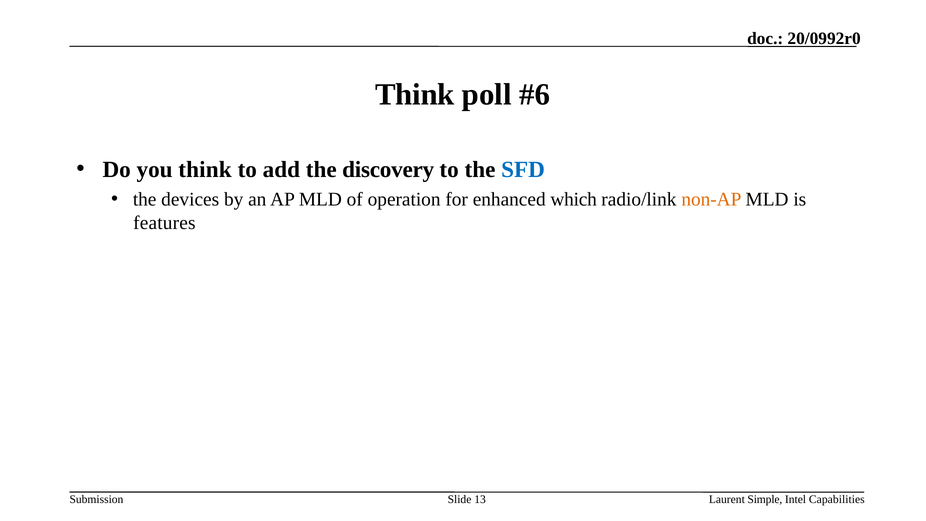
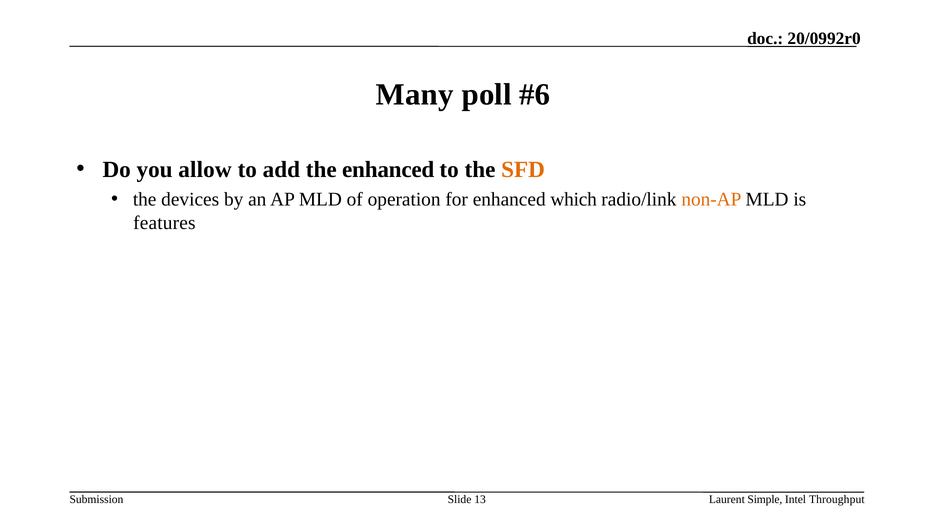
Think at (415, 95): Think -> Many
you think: think -> allow
the discovery: discovery -> enhanced
SFD colour: blue -> orange
Capabilities: Capabilities -> Throughput
